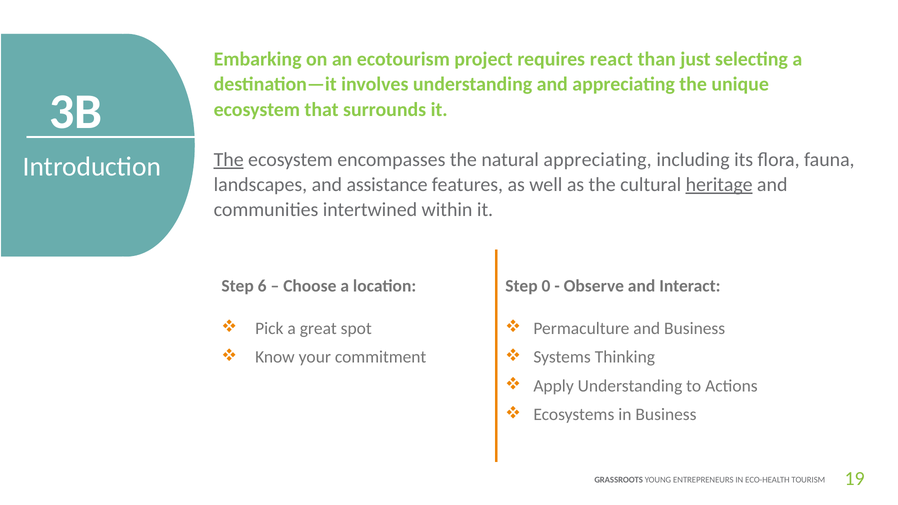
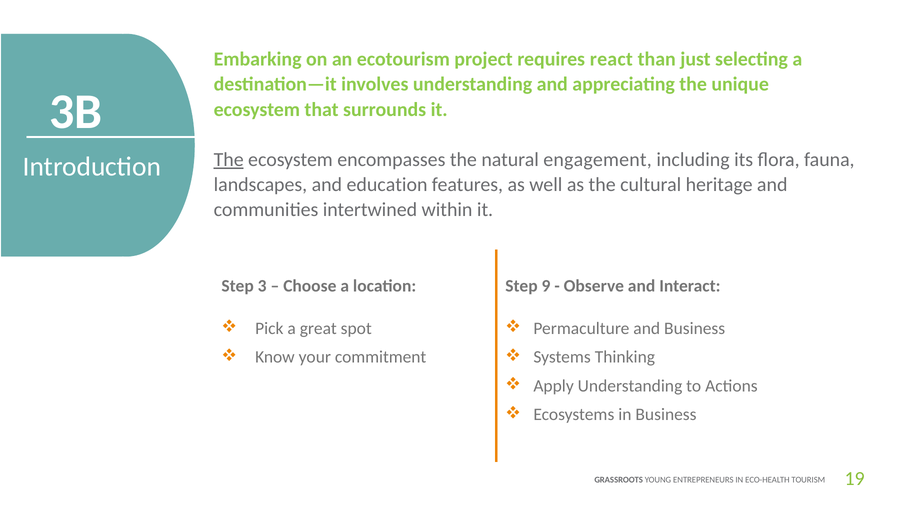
natural appreciating: appreciating -> engagement
assistance: assistance -> education
heritage underline: present -> none
6: 6 -> 3
0: 0 -> 9
